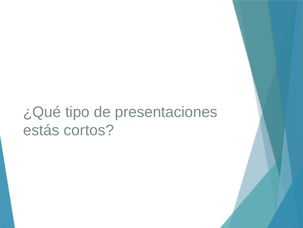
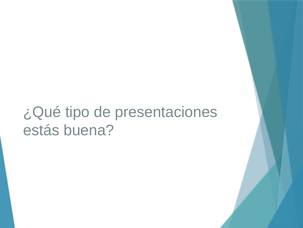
cortos: cortos -> buena
